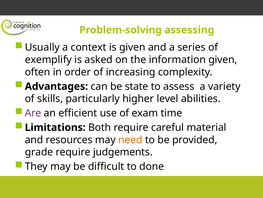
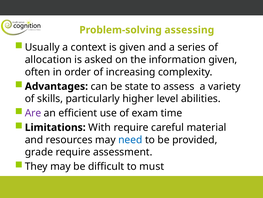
exemplify: exemplify -> allocation
Both: Both -> With
need colour: orange -> blue
judgements: judgements -> assessment
done: done -> must
